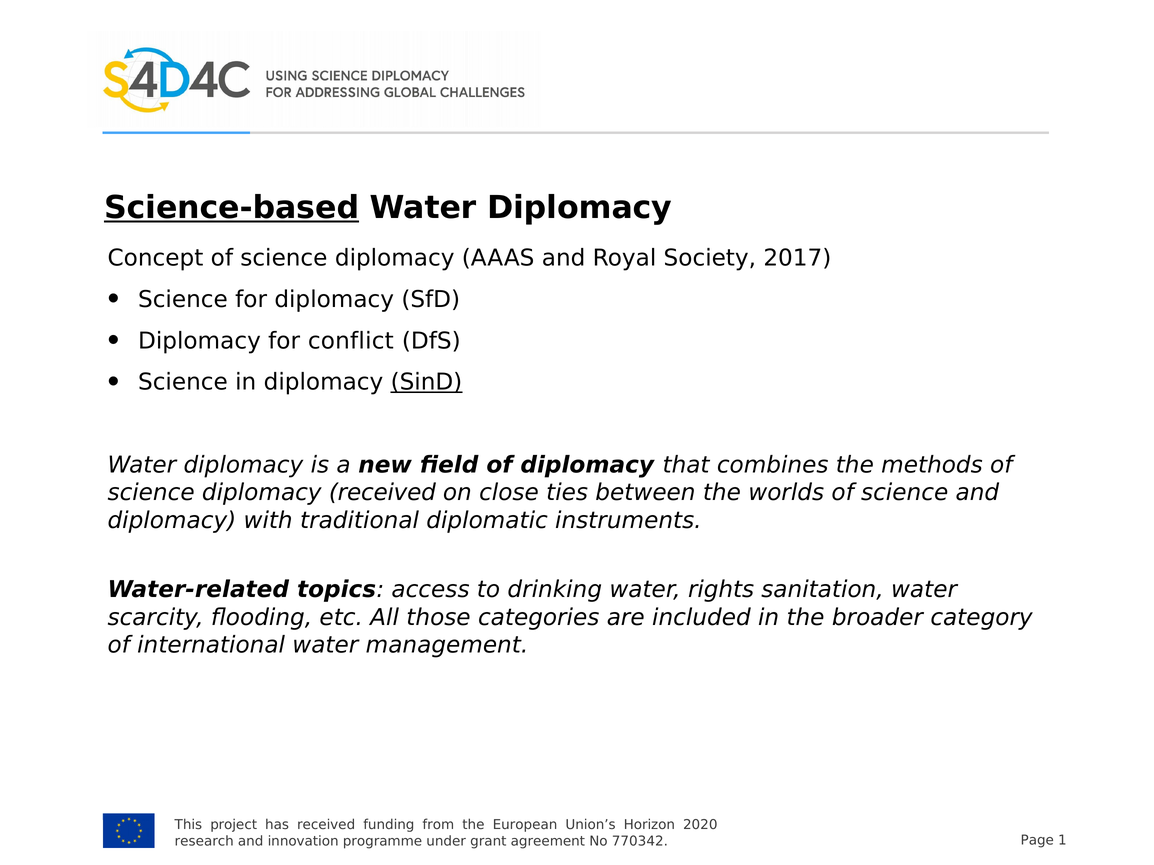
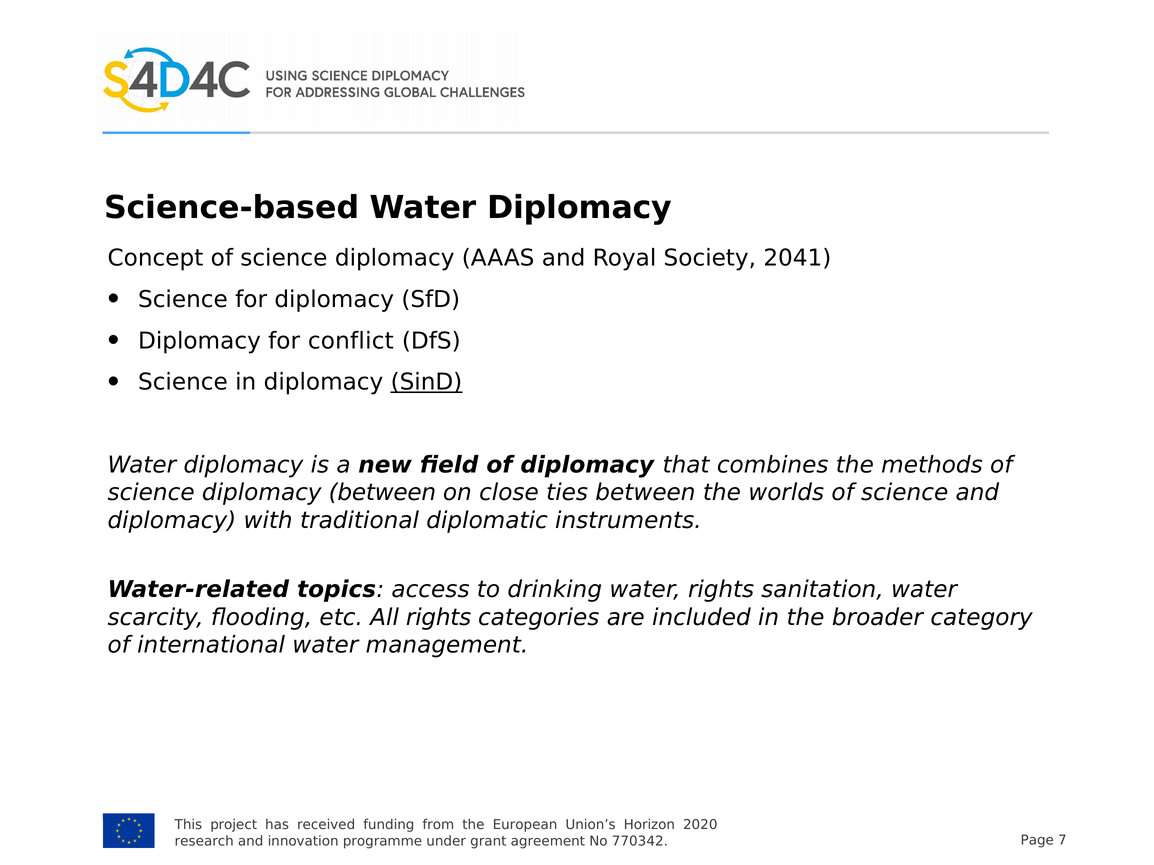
Science-based underline: present -> none
2017: 2017 -> 2041
diplomacy received: received -> between
All those: those -> rights
1: 1 -> 7
